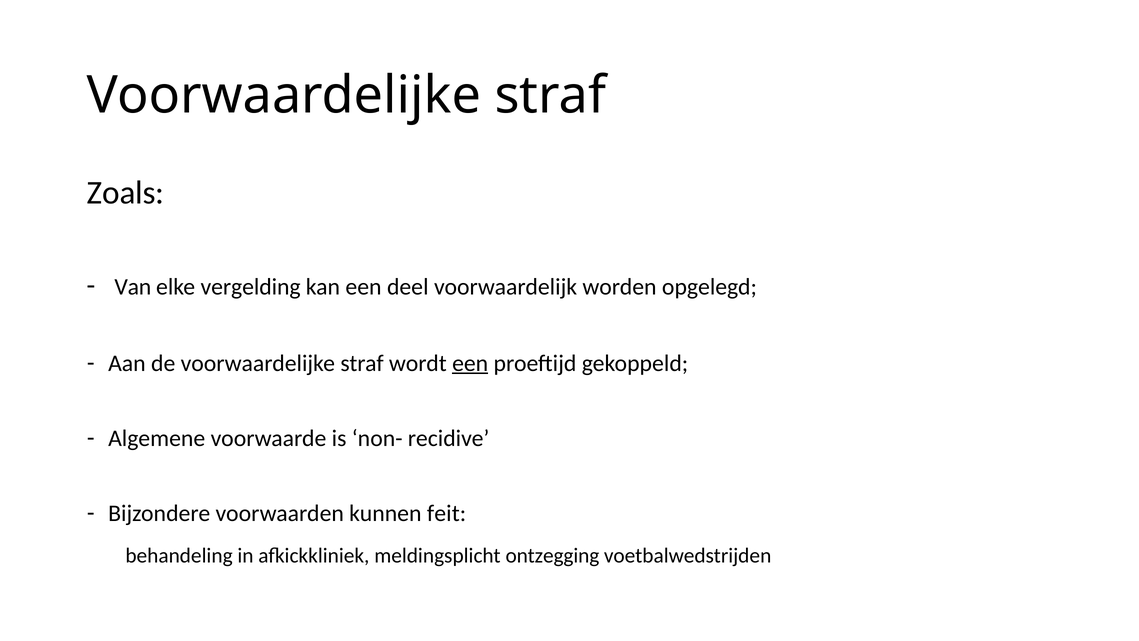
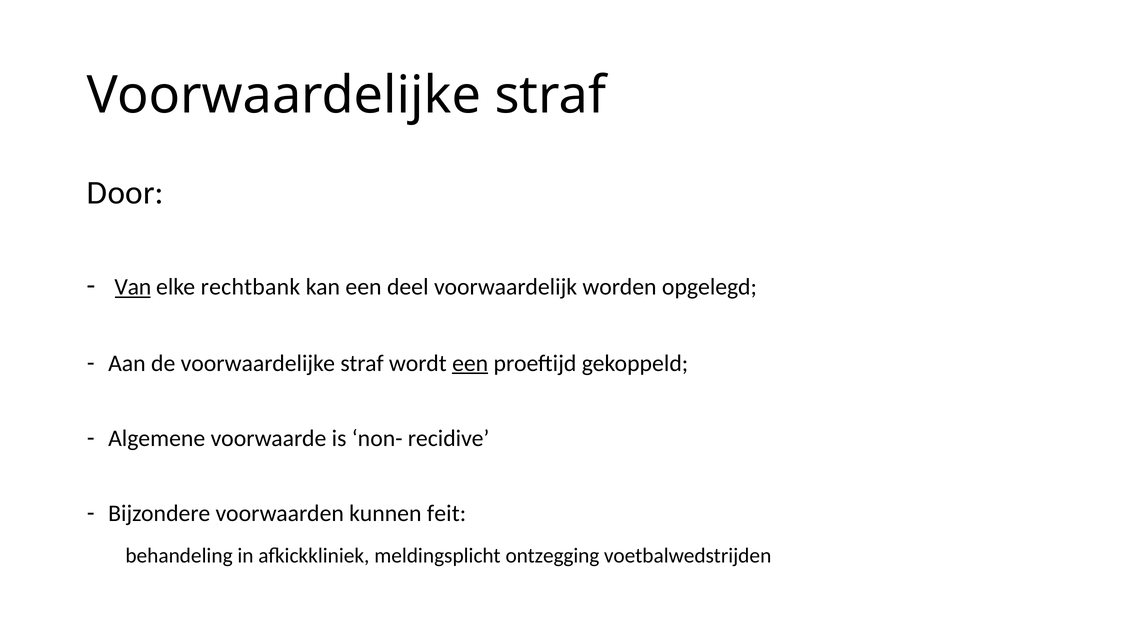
Zoals: Zoals -> Door
Van underline: none -> present
vergelding: vergelding -> rechtbank
